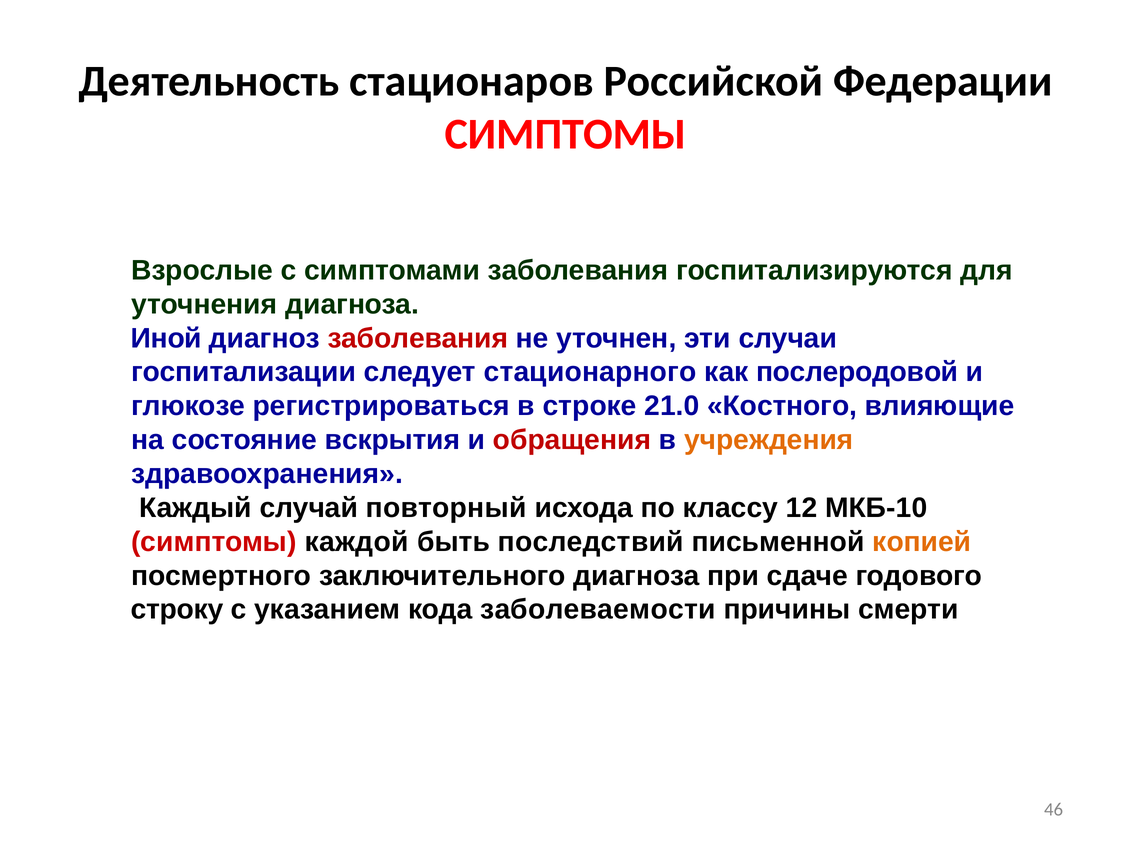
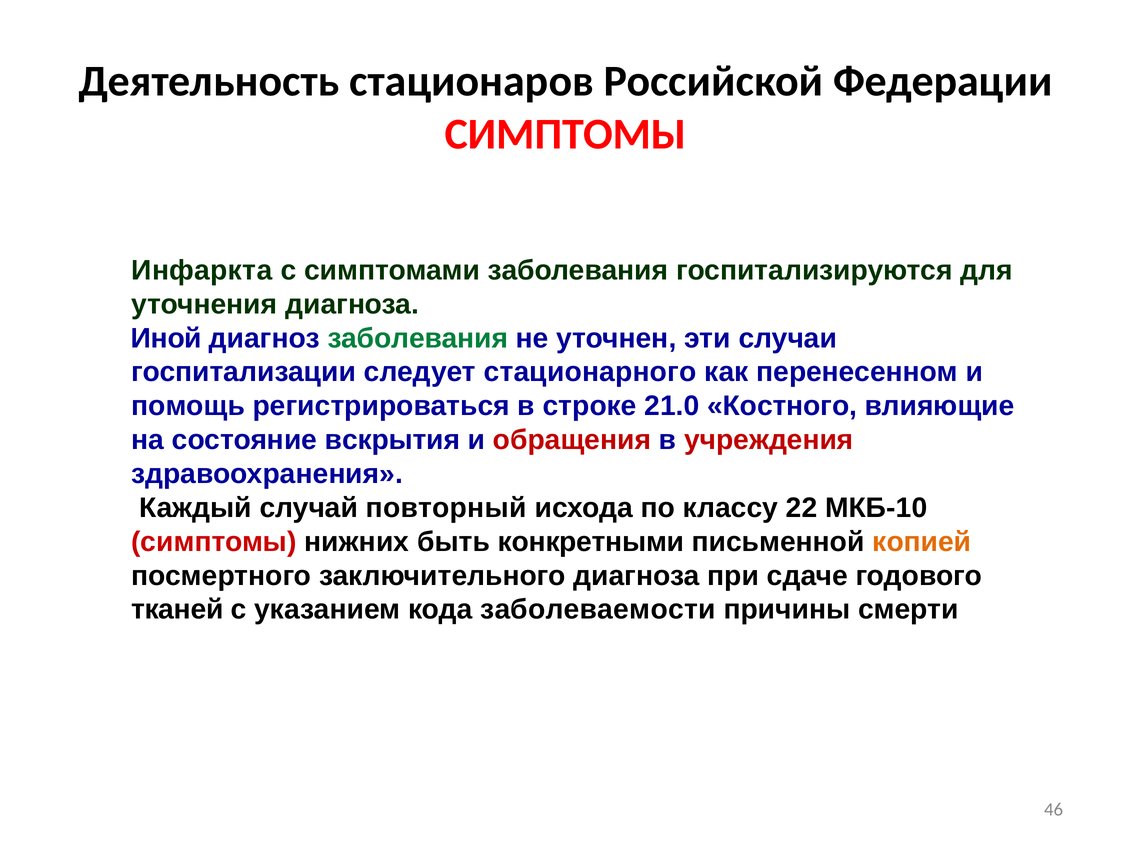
Взрослые: Взрослые -> Инфаркта
заболевания at (418, 338) colour: red -> green
послеродовой: послеродовой -> перенесенном
глюкозе: глюкозе -> помощь
учреждения colour: orange -> red
12: 12 -> 22
каждой: каждой -> нижних
последствий: последствий -> конкретными
строку: строку -> тканей
